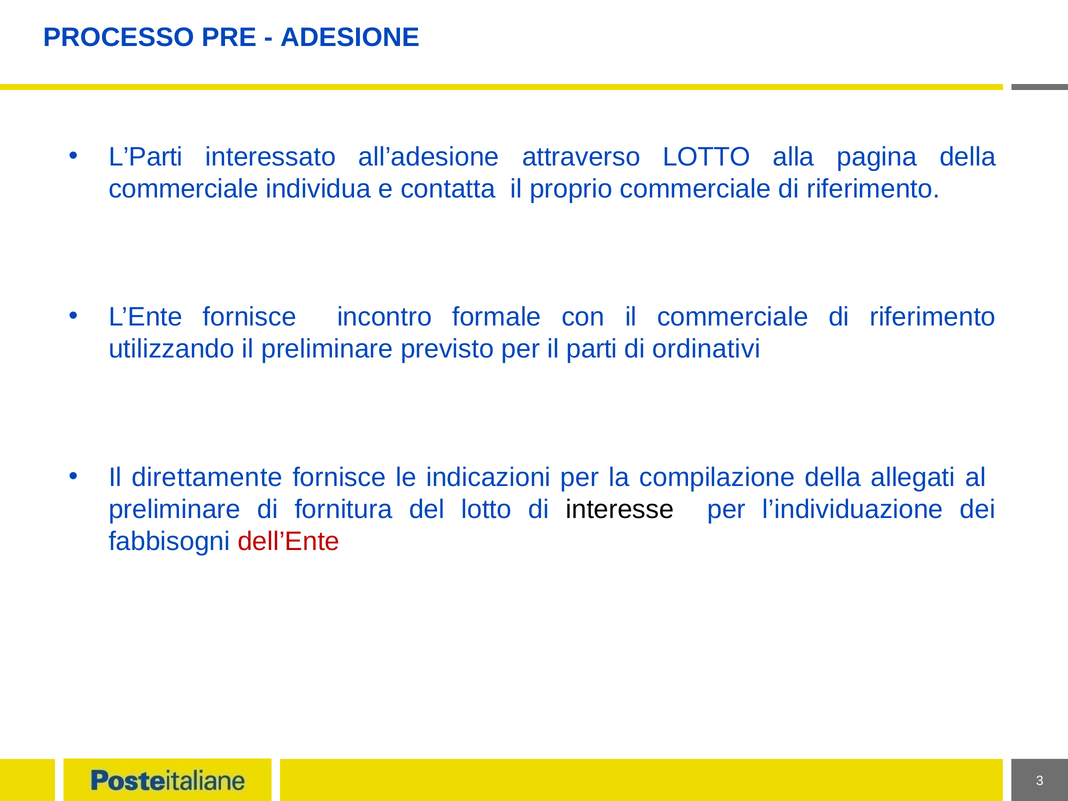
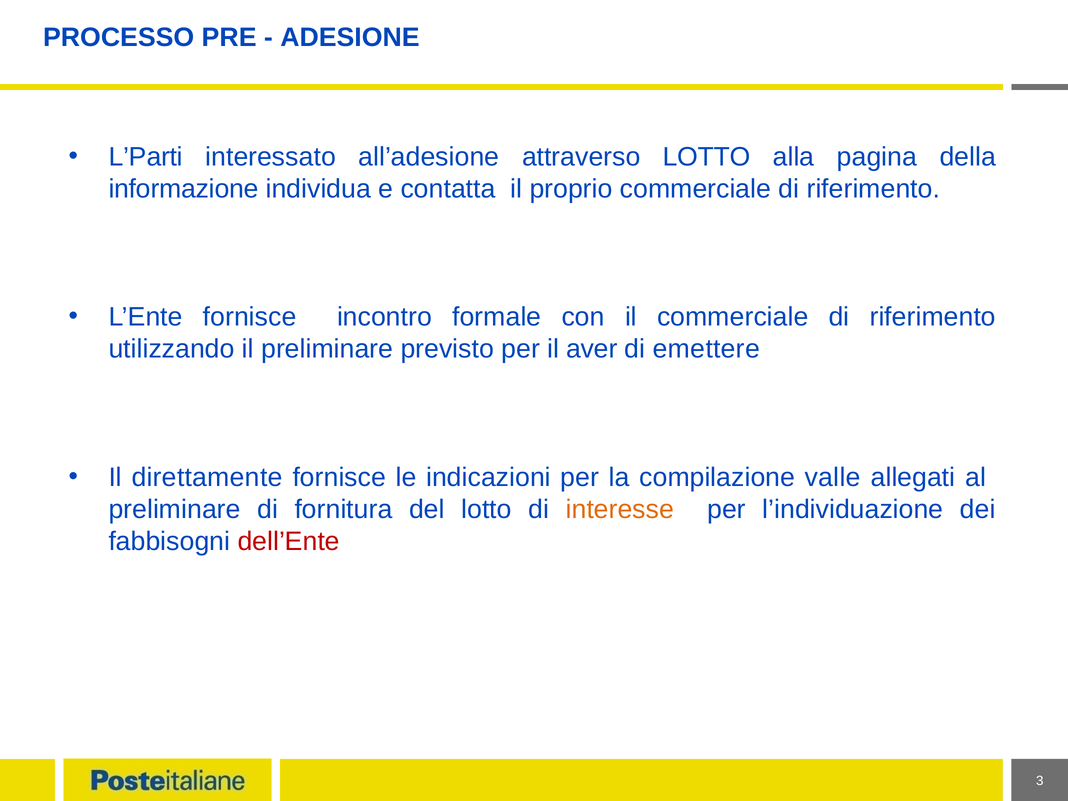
commerciale at (184, 189): commerciale -> informazione
parti: parti -> aver
ordinativi: ordinativi -> emettere
compilazione della: della -> valle
interesse colour: black -> orange
